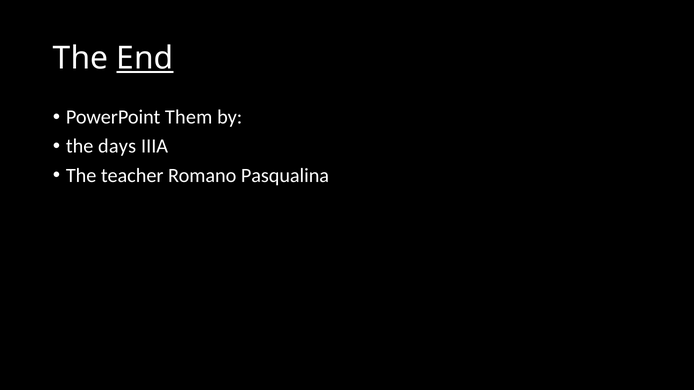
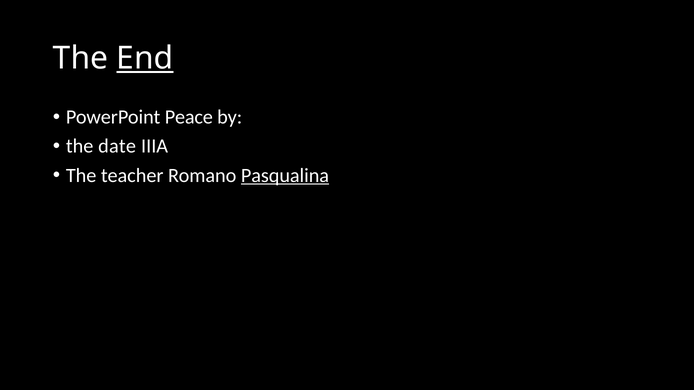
Them: Them -> Peace
days: days -> date
Pasqualina underline: none -> present
